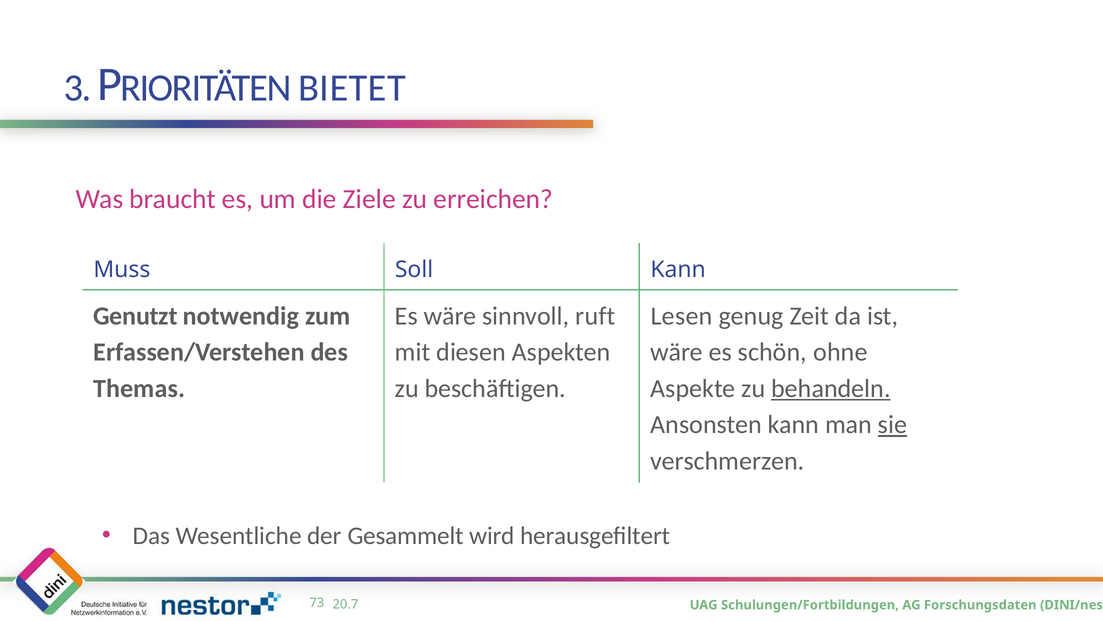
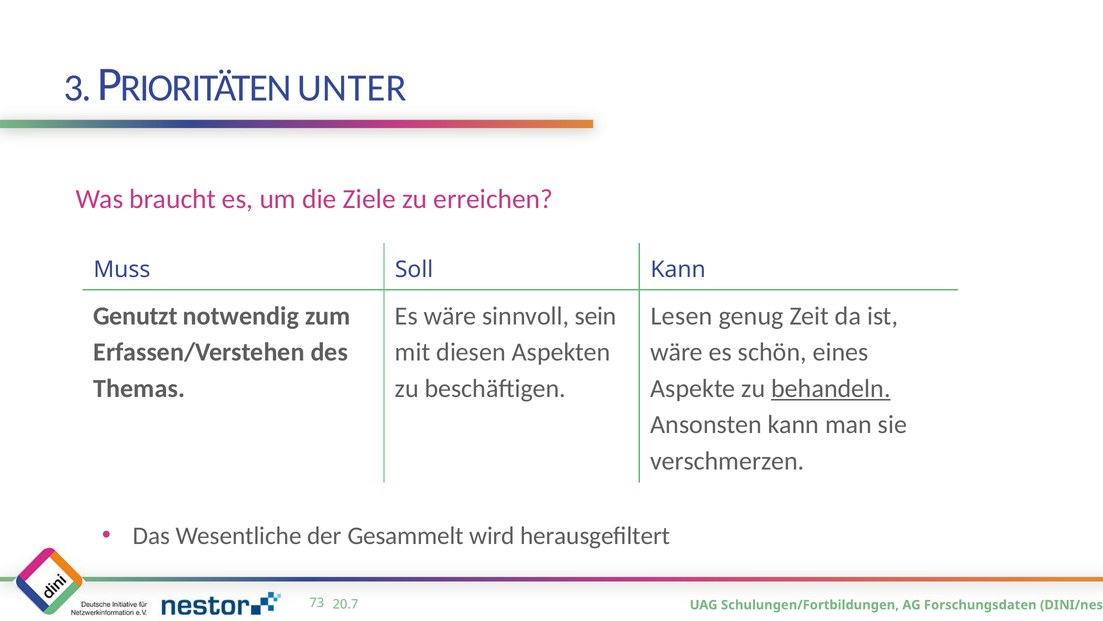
BIETET: BIETET -> UNTER
ruft: ruft -> sein
ohne: ohne -> eines
sie underline: present -> none
